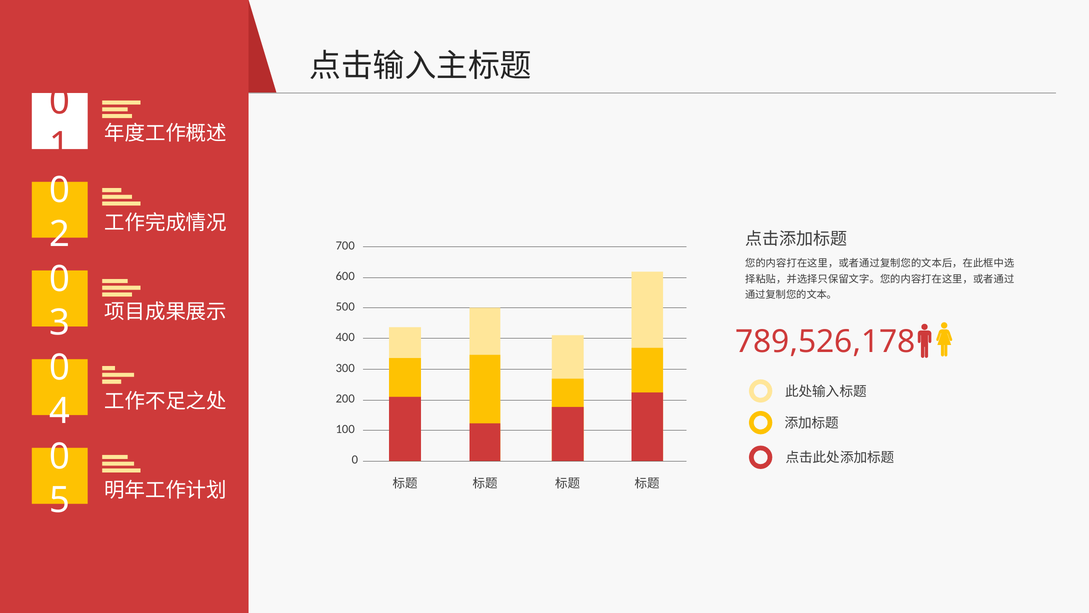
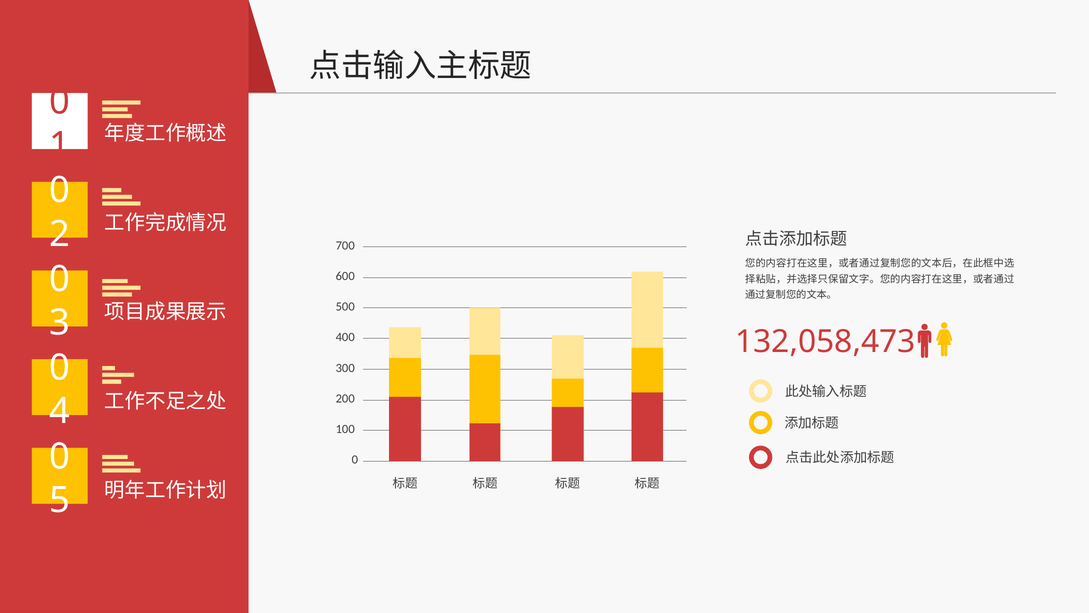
789,526,178: 789,526,178 -> 132,058,473
